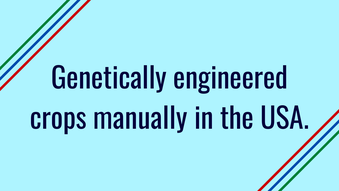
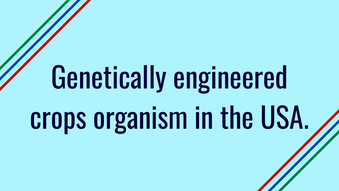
manually: manually -> organism
